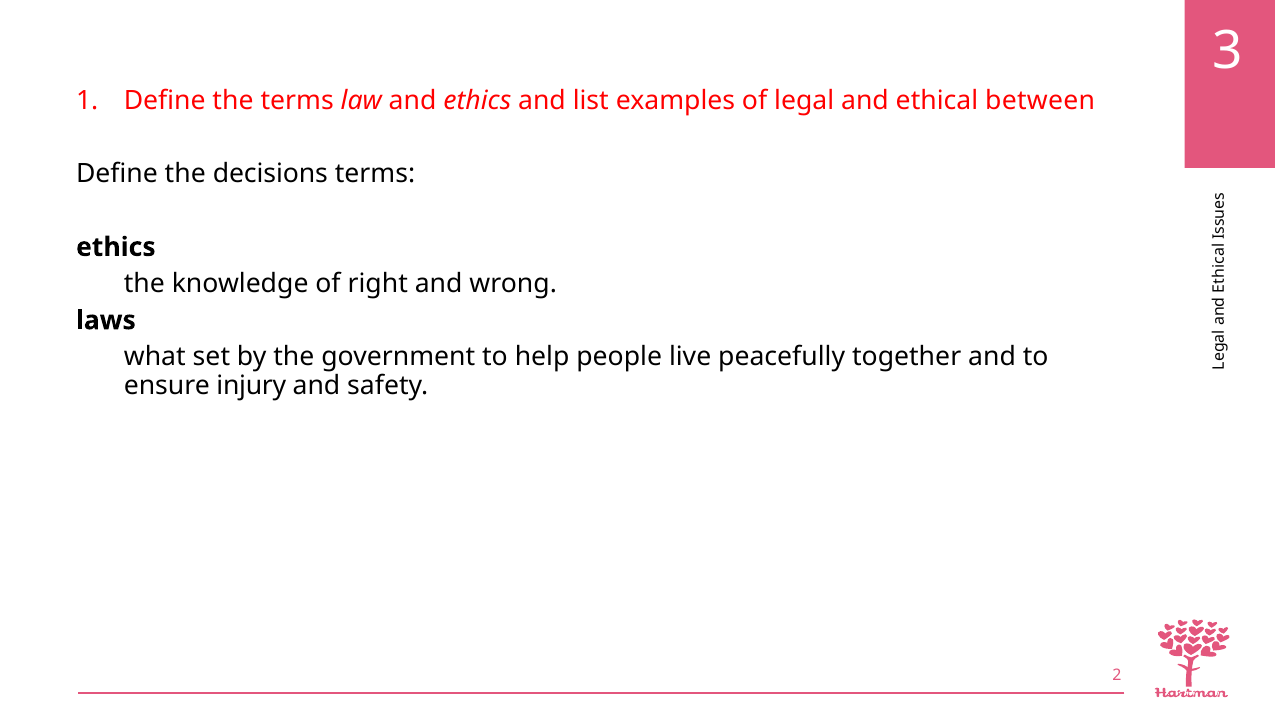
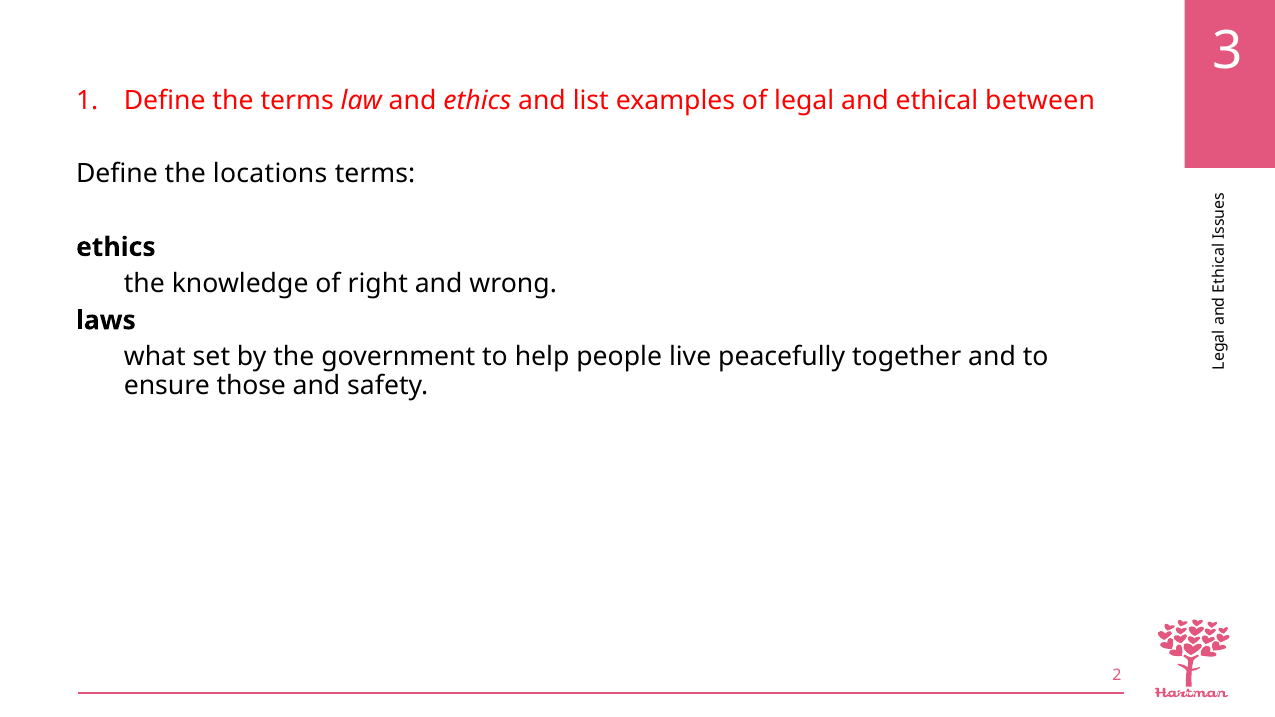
decisions: decisions -> locations
injury: injury -> those
